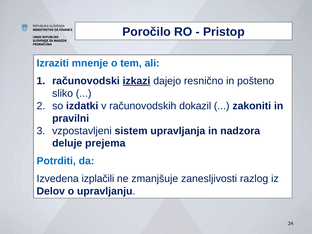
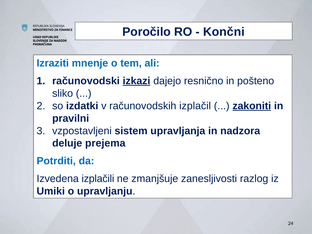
Pristop: Pristop -> Končni
dokazil: dokazil -> izplačil
zakoniti underline: none -> present
Delov: Delov -> Umiki
